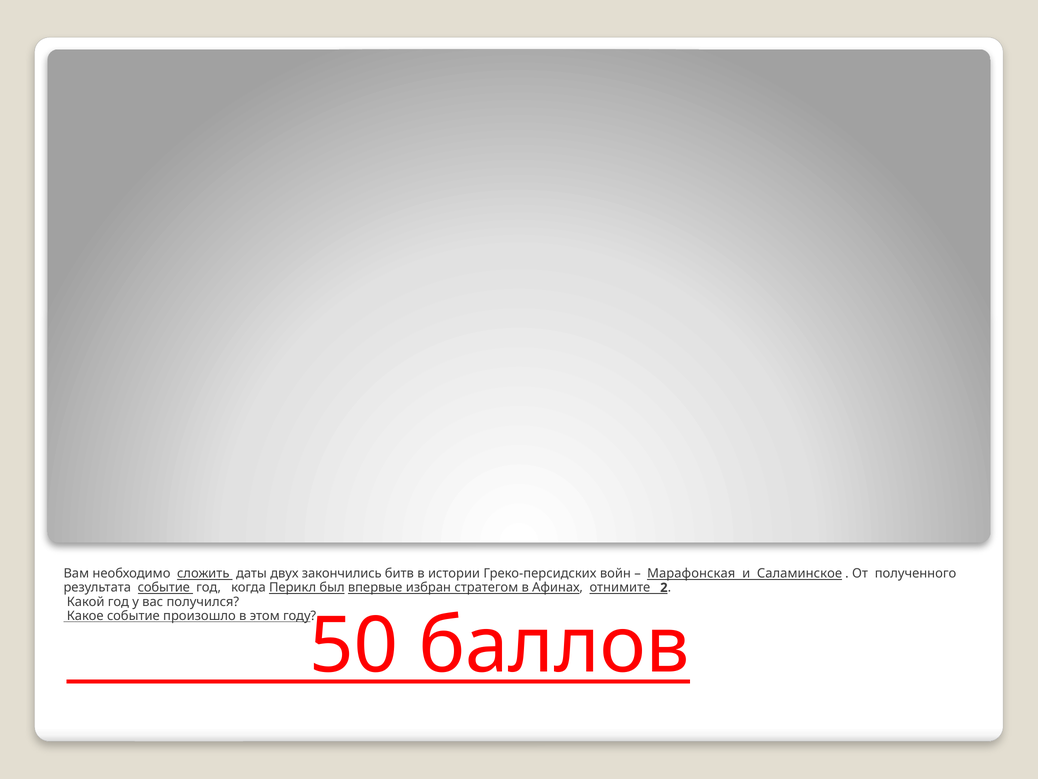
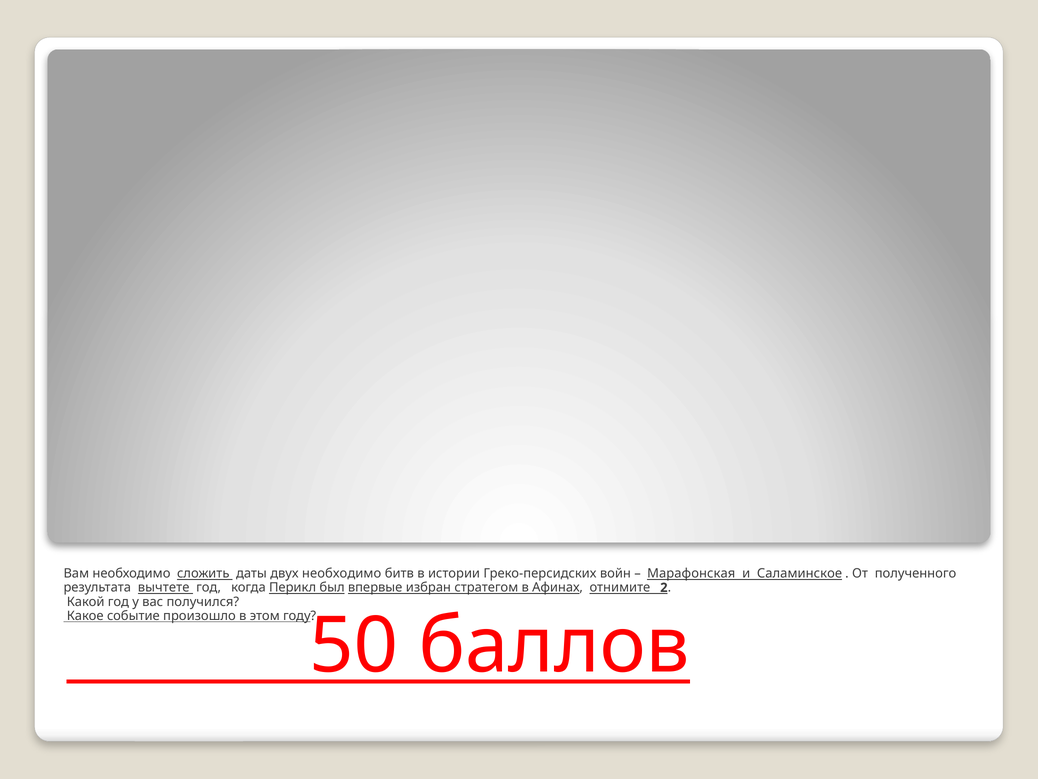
двух закончились: закончились -> необходимо
результата событие: событие -> вычтете
